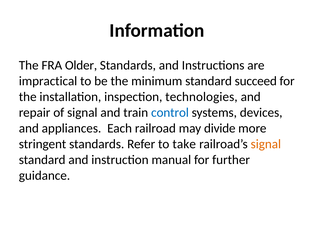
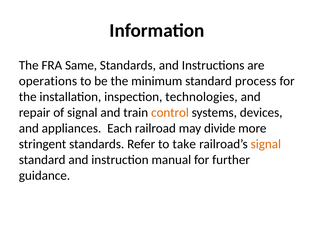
Older: Older -> Same
impractical: impractical -> operations
succeed: succeed -> process
control colour: blue -> orange
